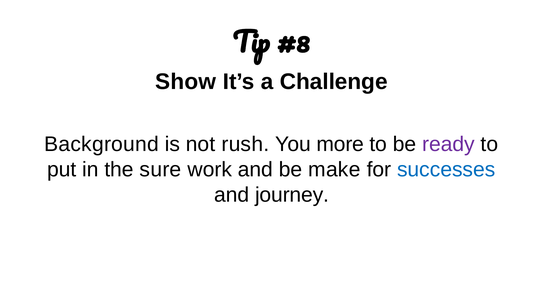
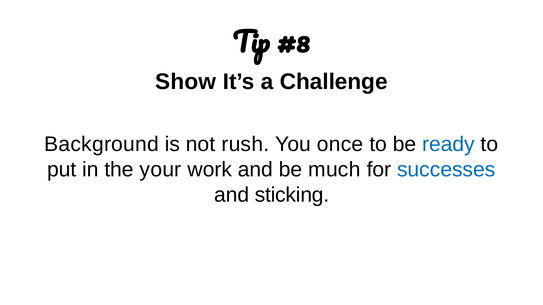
more: more -> once
ready colour: purple -> blue
sure: sure -> your
make: make -> much
journey: journey -> sticking
